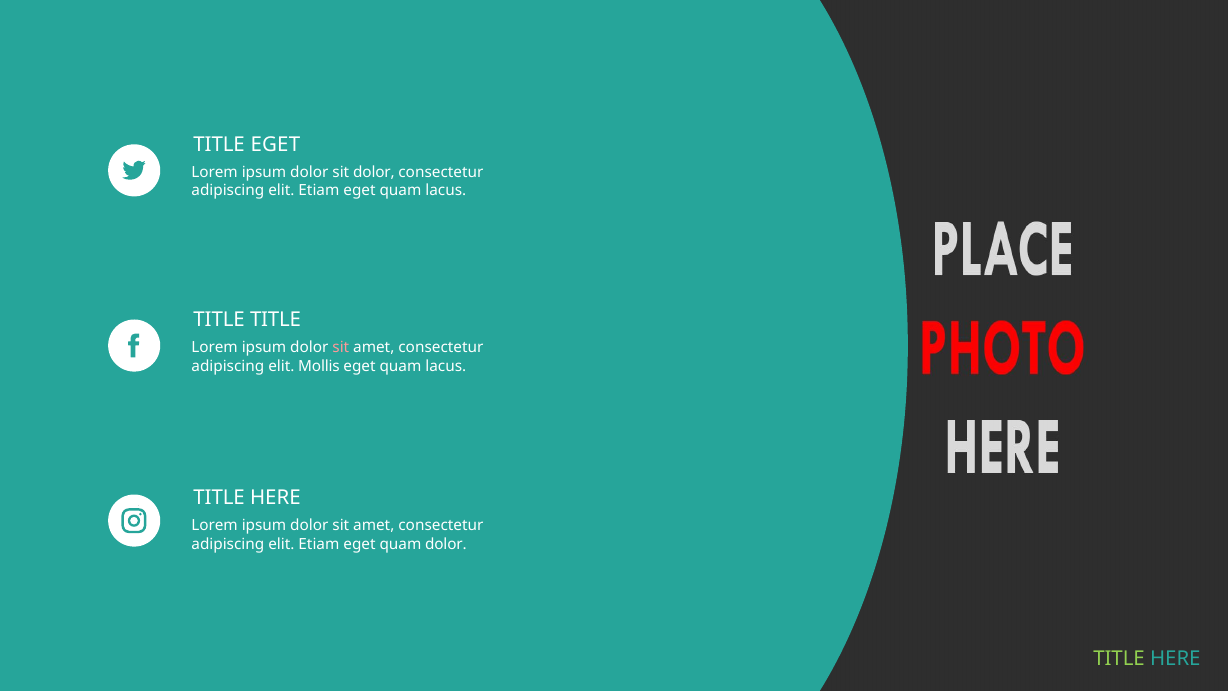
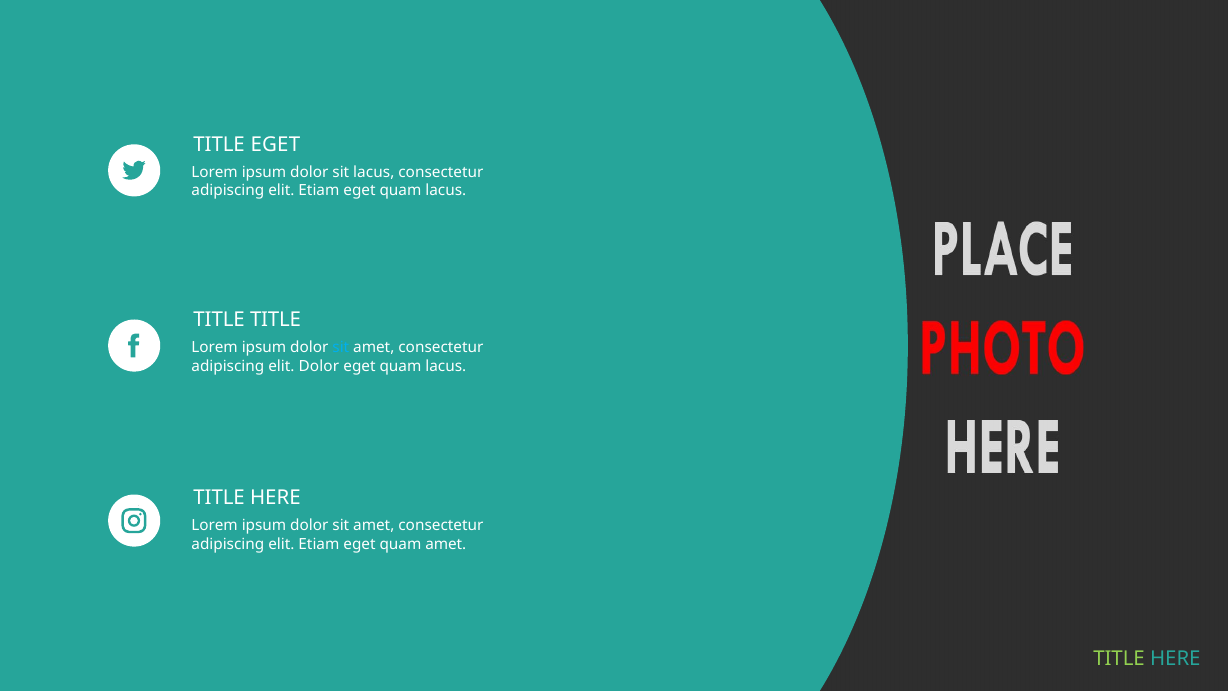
sit dolor: dolor -> lacus
sit at (341, 347) colour: pink -> light blue
elit Mollis: Mollis -> Dolor
quam dolor: dolor -> amet
